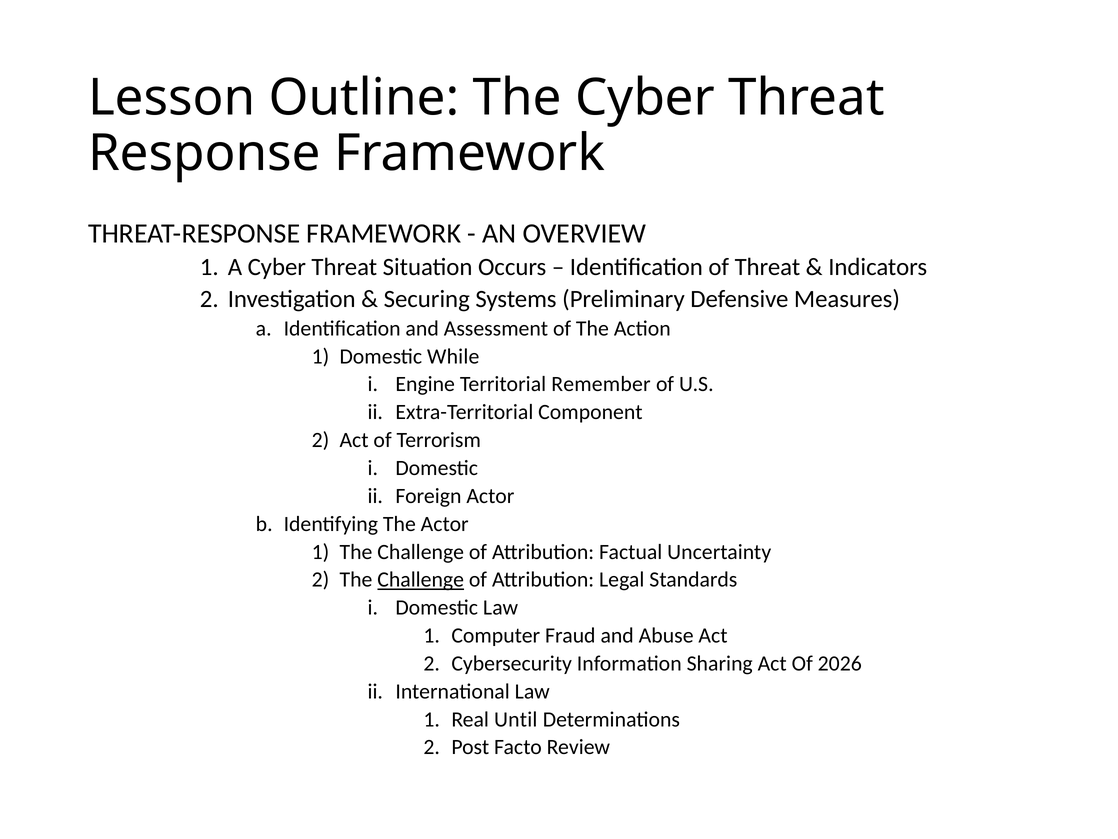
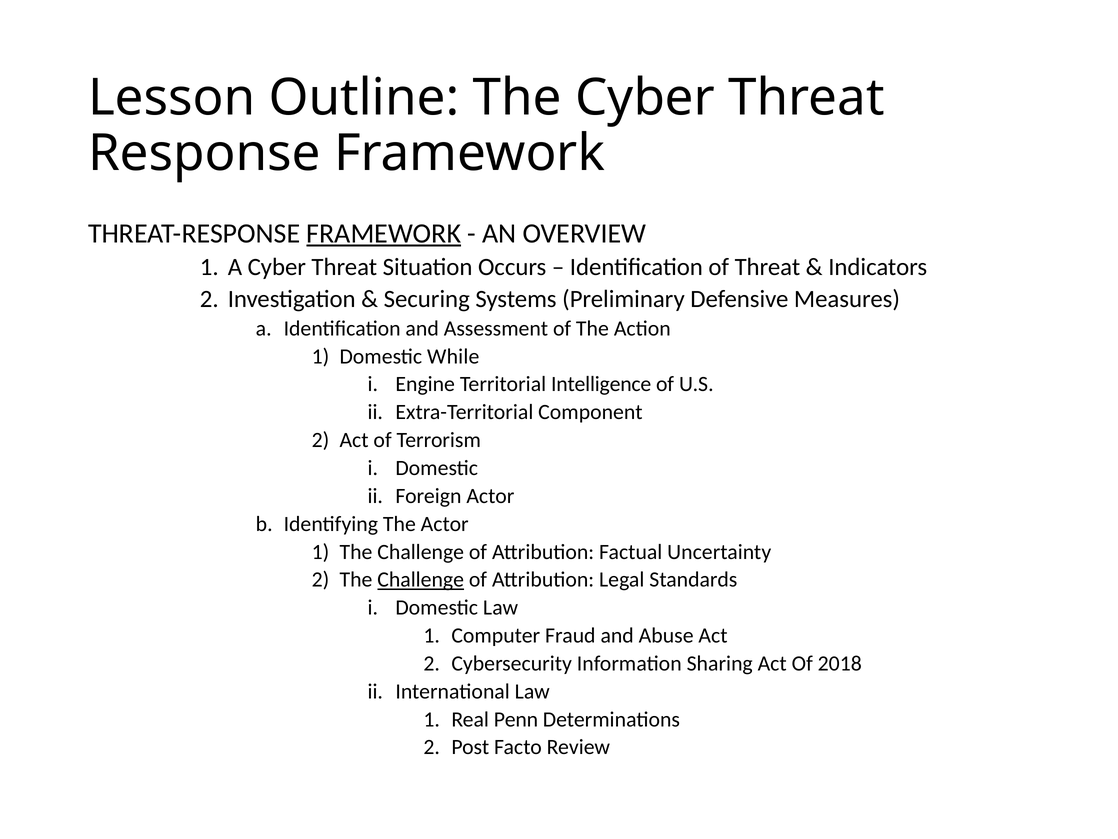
FRAMEWORK at (384, 233) underline: none -> present
Remember: Remember -> Intelligence
2026: 2026 -> 2018
Until: Until -> Penn
